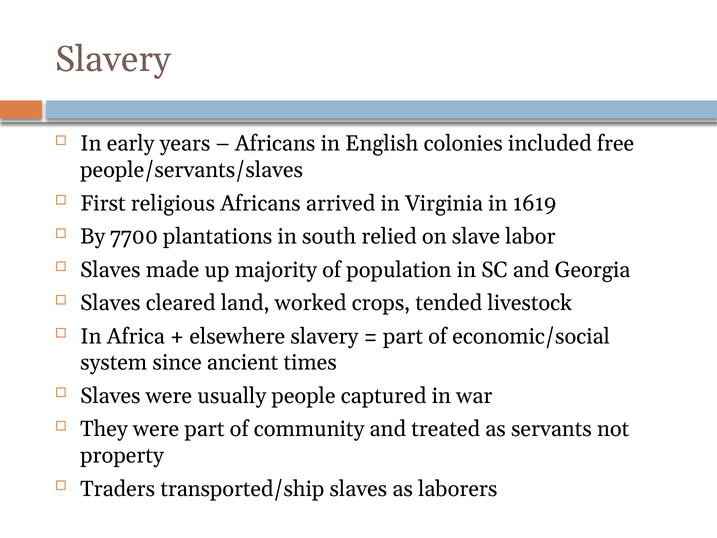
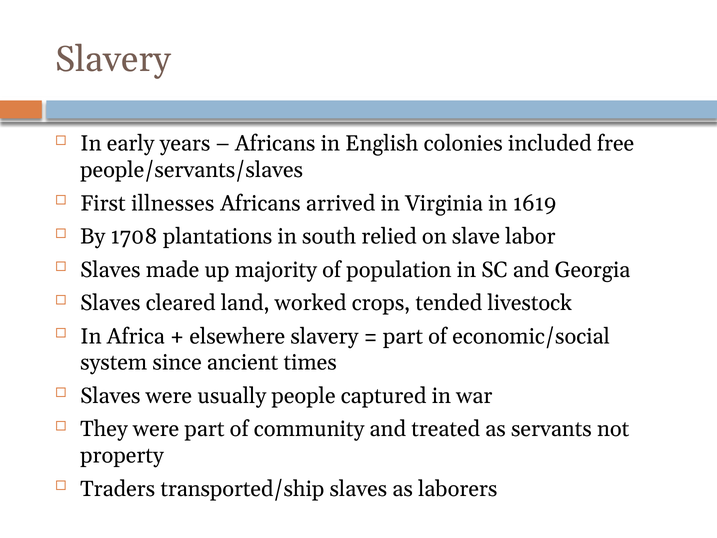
religious: religious -> illnesses
7700: 7700 -> 1708
